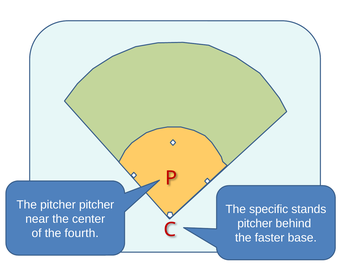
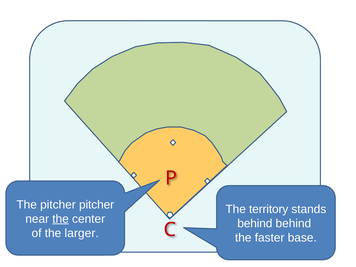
specific: specific -> territory
the at (61, 219) underline: none -> present
pitcher at (255, 224): pitcher -> behind
fourth: fourth -> larger
